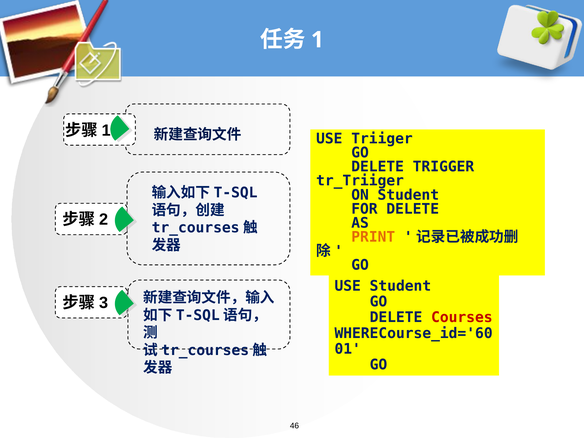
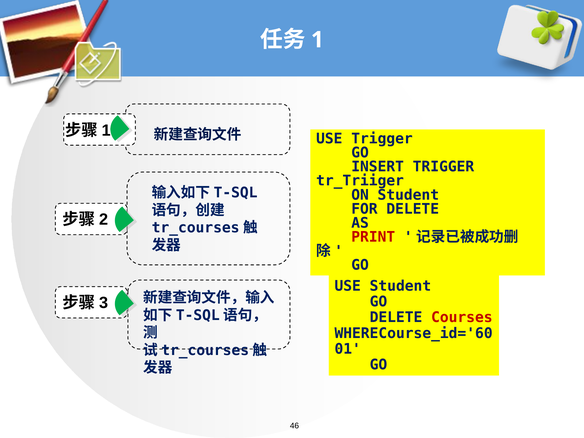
USE Triiger: Triiger -> Trigger
DELETE at (378, 167): DELETE -> INSERT
PRINT colour: orange -> red
